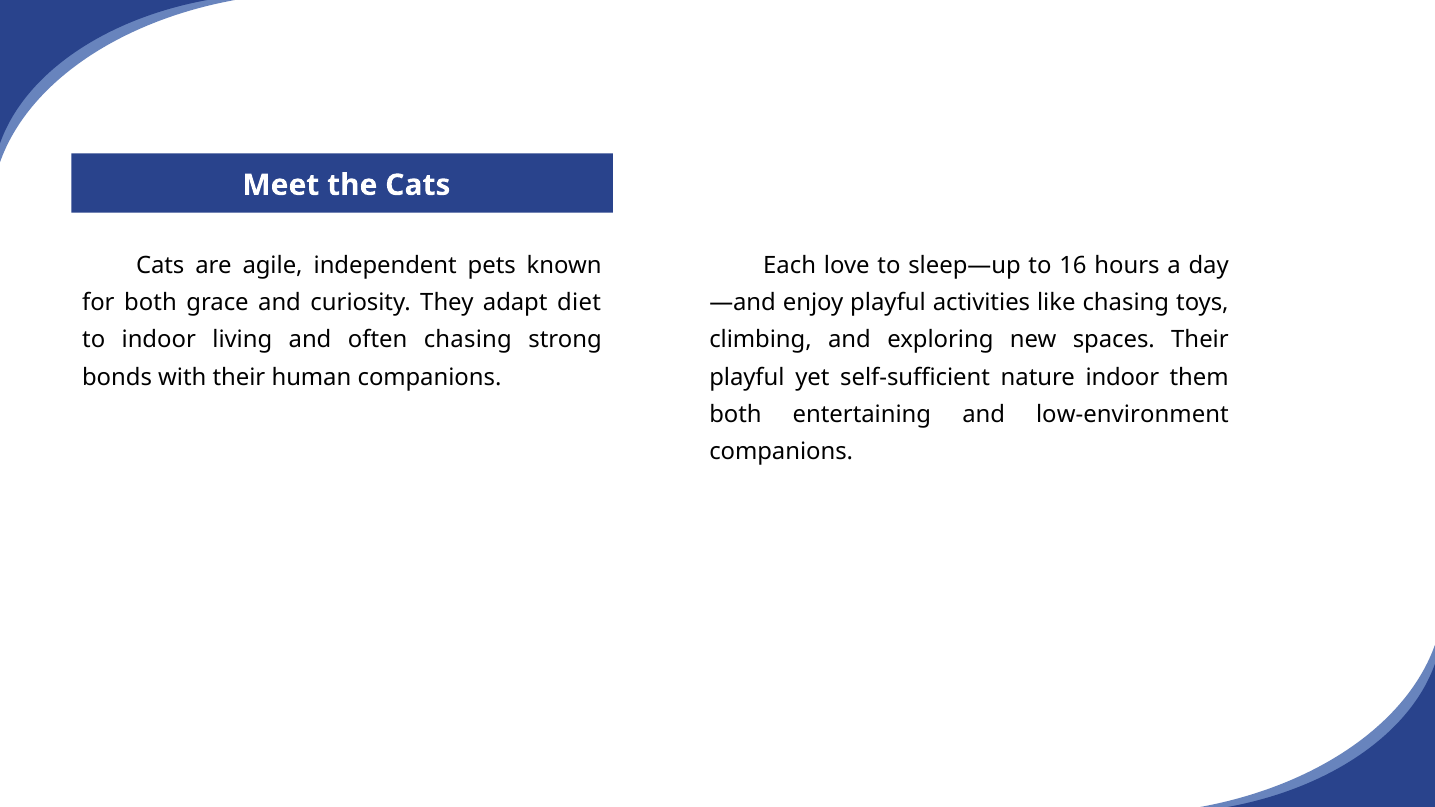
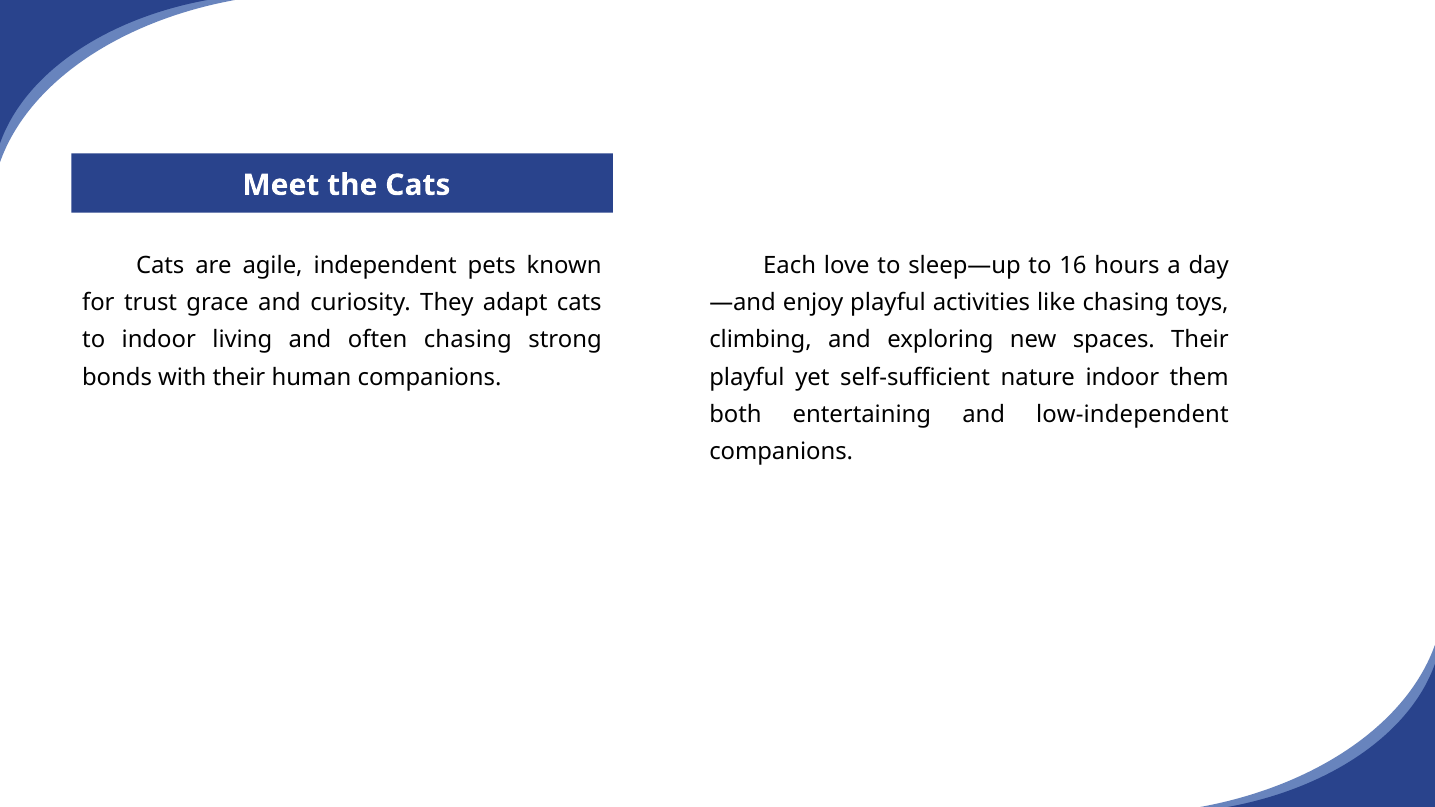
for both: both -> trust
adapt diet: diet -> cats
low-environment: low-environment -> low-independent
